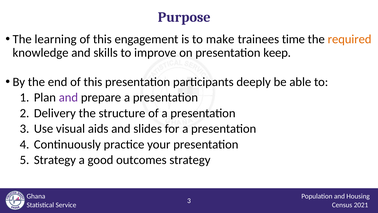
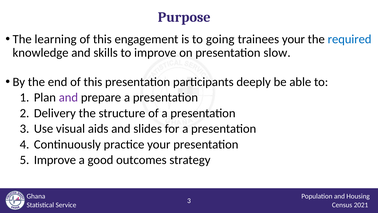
make: make -> going
trainees time: time -> your
required colour: orange -> blue
keep: keep -> slow
Strategy at (55, 160): Strategy -> Improve
